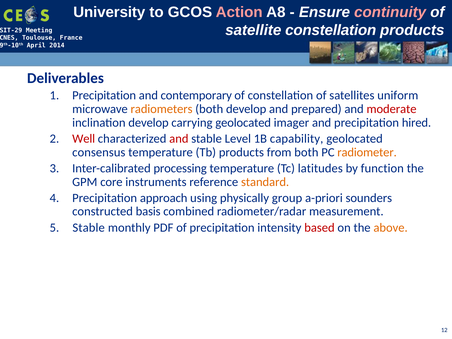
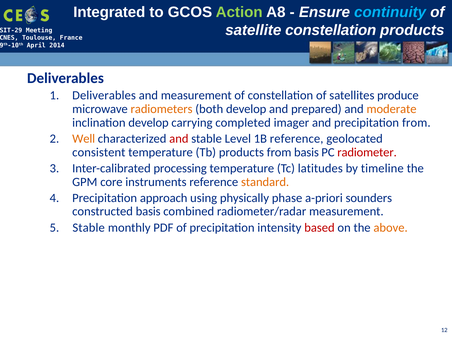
University: University -> Integrated
Action colour: pink -> light green
continuity colour: pink -> light blue
Precipitation at (104, 95): Precipitation -> Deliverables
and contemporary: contemporary -> measurement
uniform: uniform -> produce
moderate colour: red -> orange
carrying geolocated: geolocated -> completed
precipitation hired: hired -> from
Well colour: red -> orange
1B capability: capability -> reference
consensus: consensus -> consistent
from both: both -> basis
radiometer colour: orange -> red
function: function -> timeline
group: group -> phase
